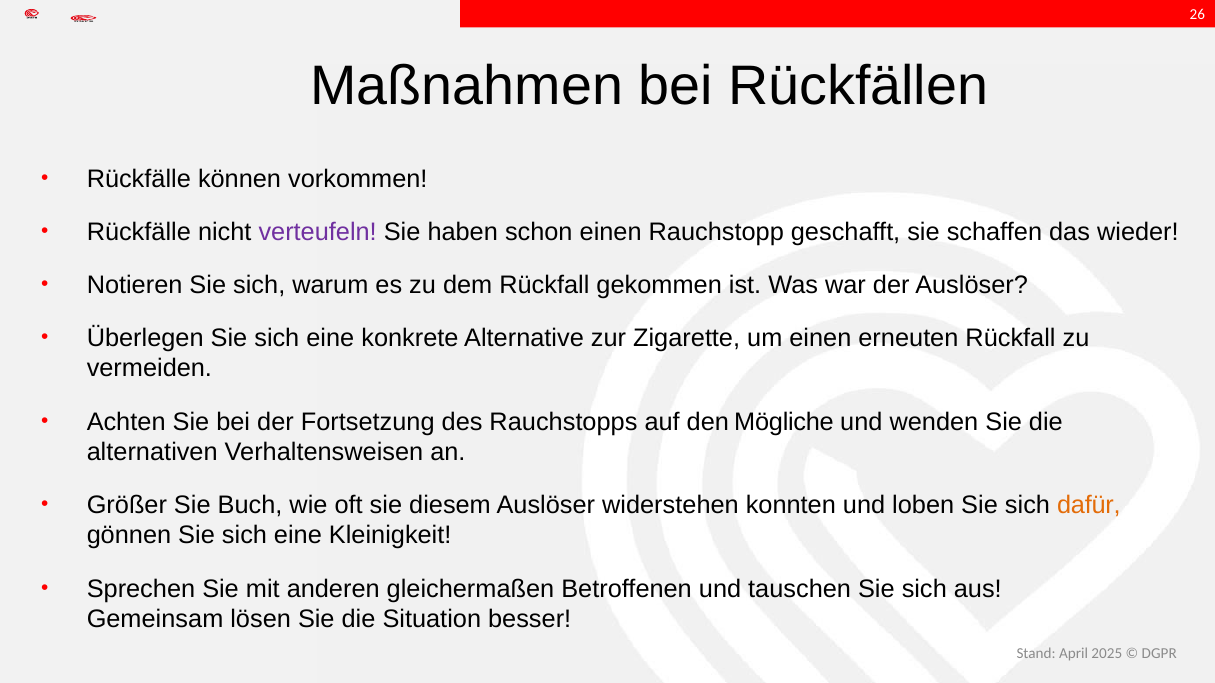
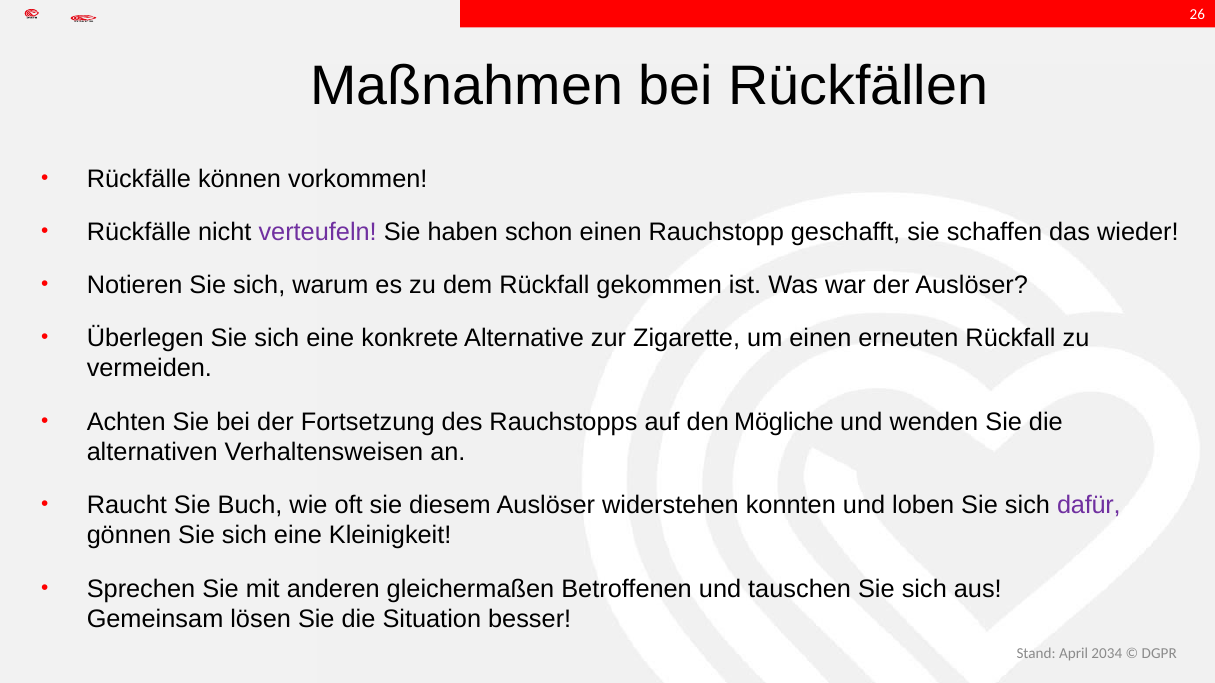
Größer: Größer -> Raucht
dafür colour: orange -> purple
2025: 2025 -> 2034
